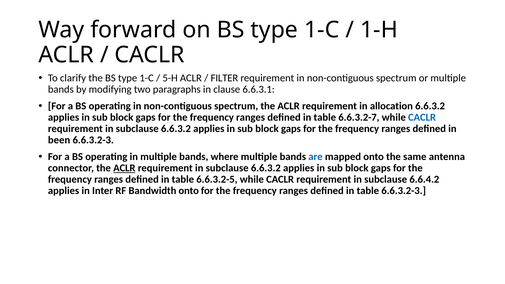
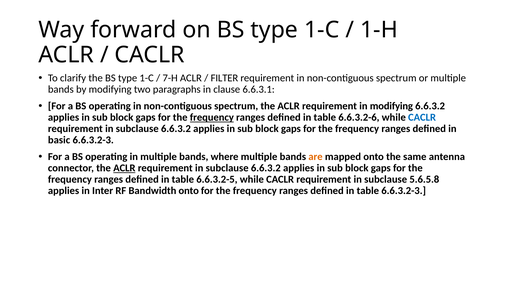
5-H: 5-H -> 7-H
in allocation: allocation -> modifying
frequency at (212, 117) underline: none -> present
6.6.3.2-7: 6.6.3.2-7 -> 6.6.3.2-6
been: been -> basic
are colour: blue -> orange
6.6.4.2: 6.6.4.2 -> 5.6.5.8
